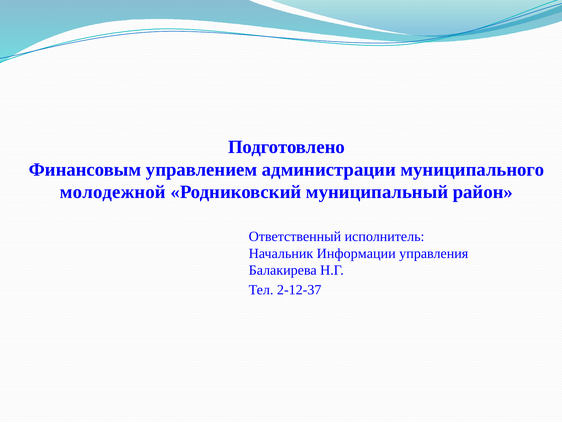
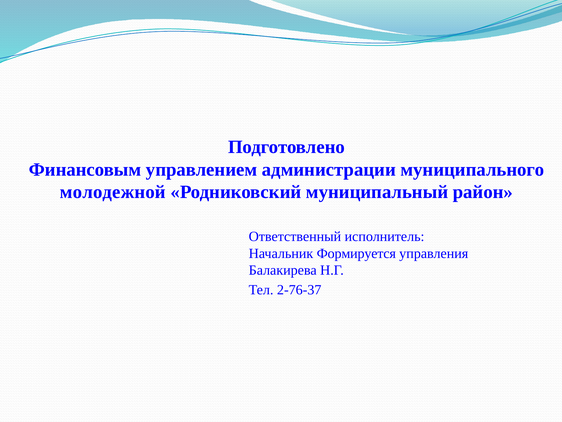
Информации: Информации -> Формируется
2-12-37: 2-12-37 -> 2-76-37
